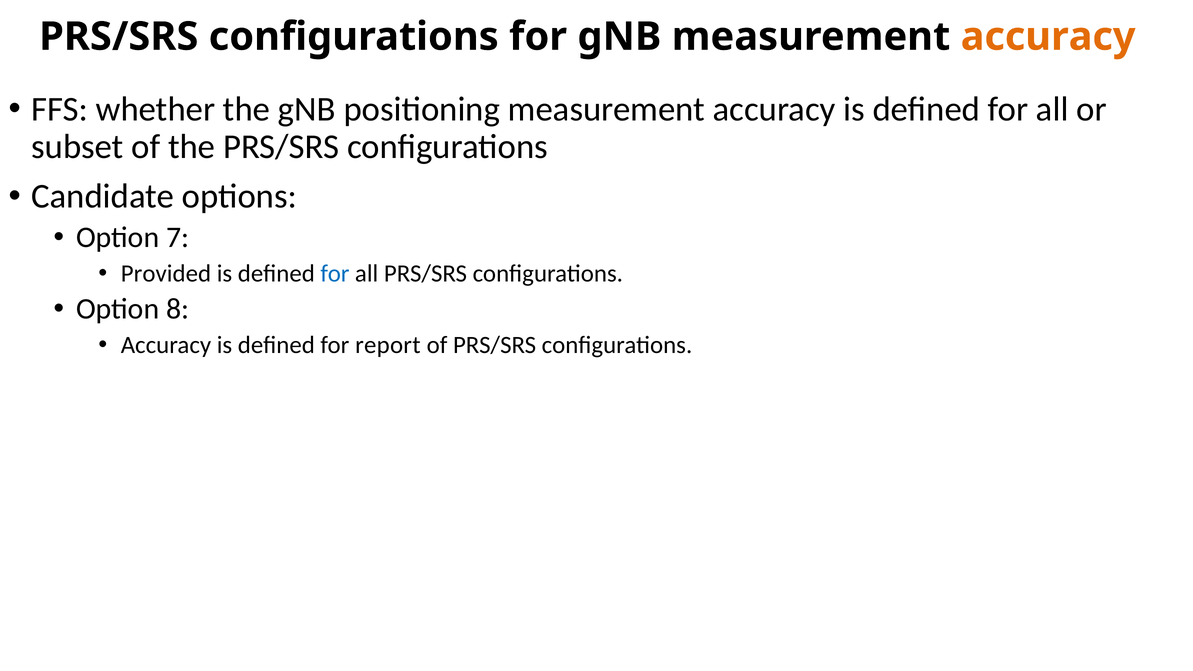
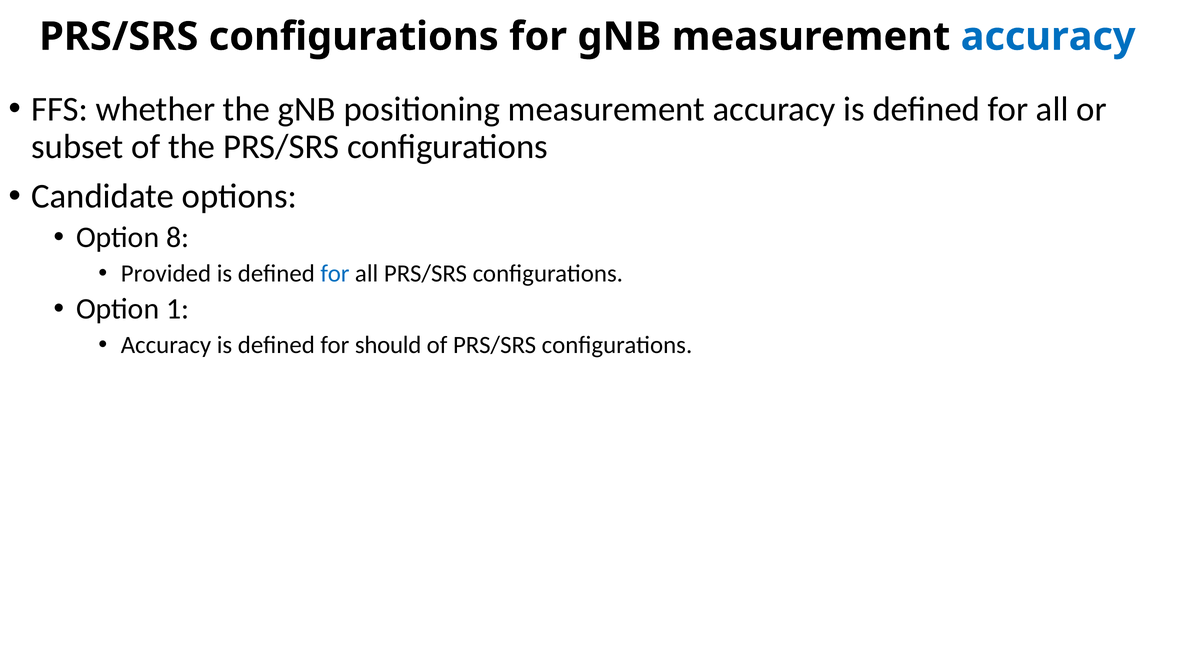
accuracy at (1048, 37) colour: orange -> blue
7: 7 -> 8
8: 8 -> 1
report: report -> should
